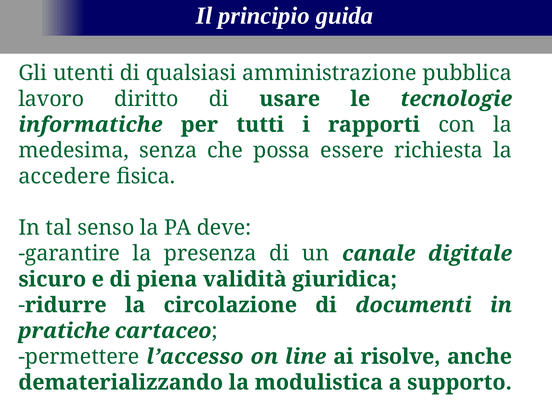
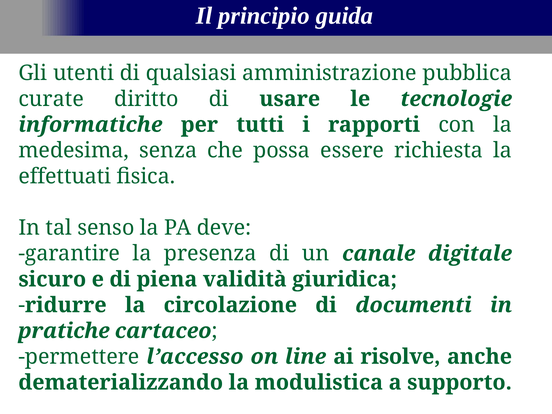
lavoro: lavoro -> curate
accedere: accedere -> effettuati
